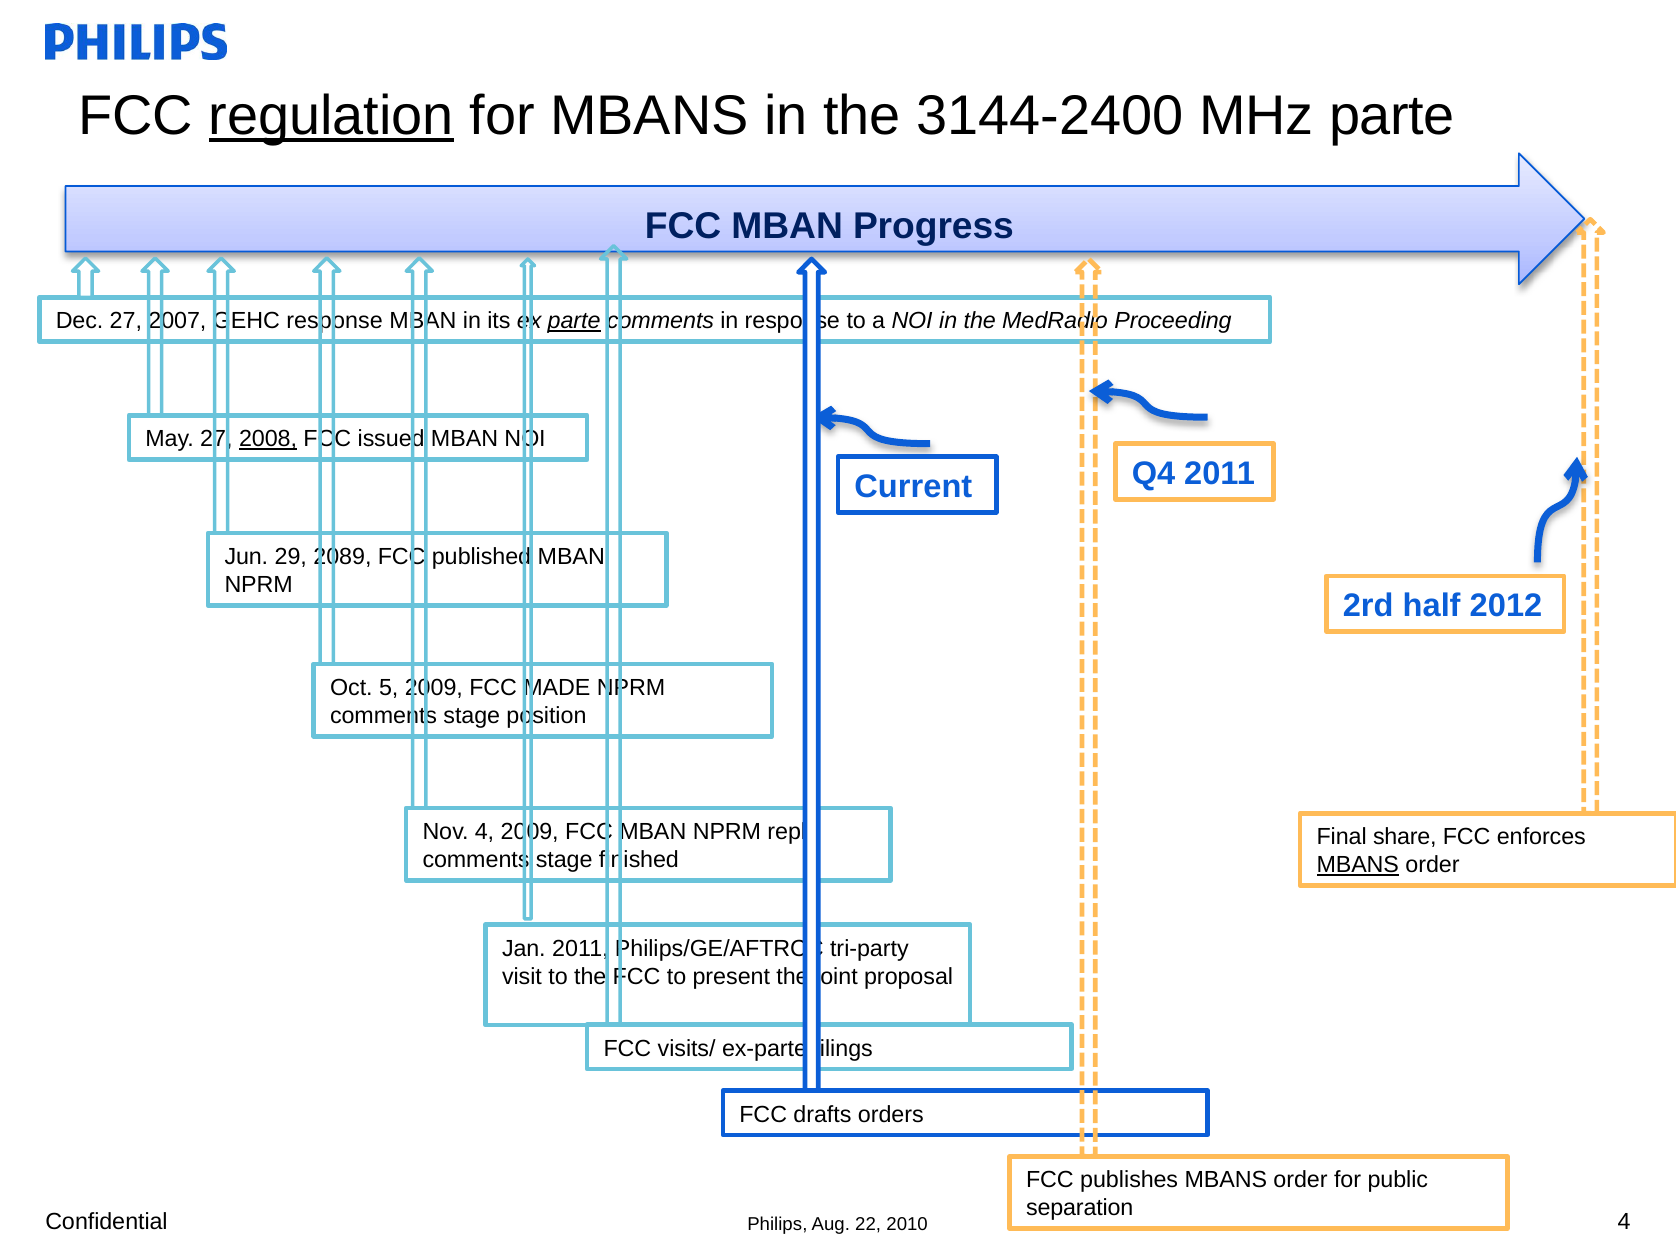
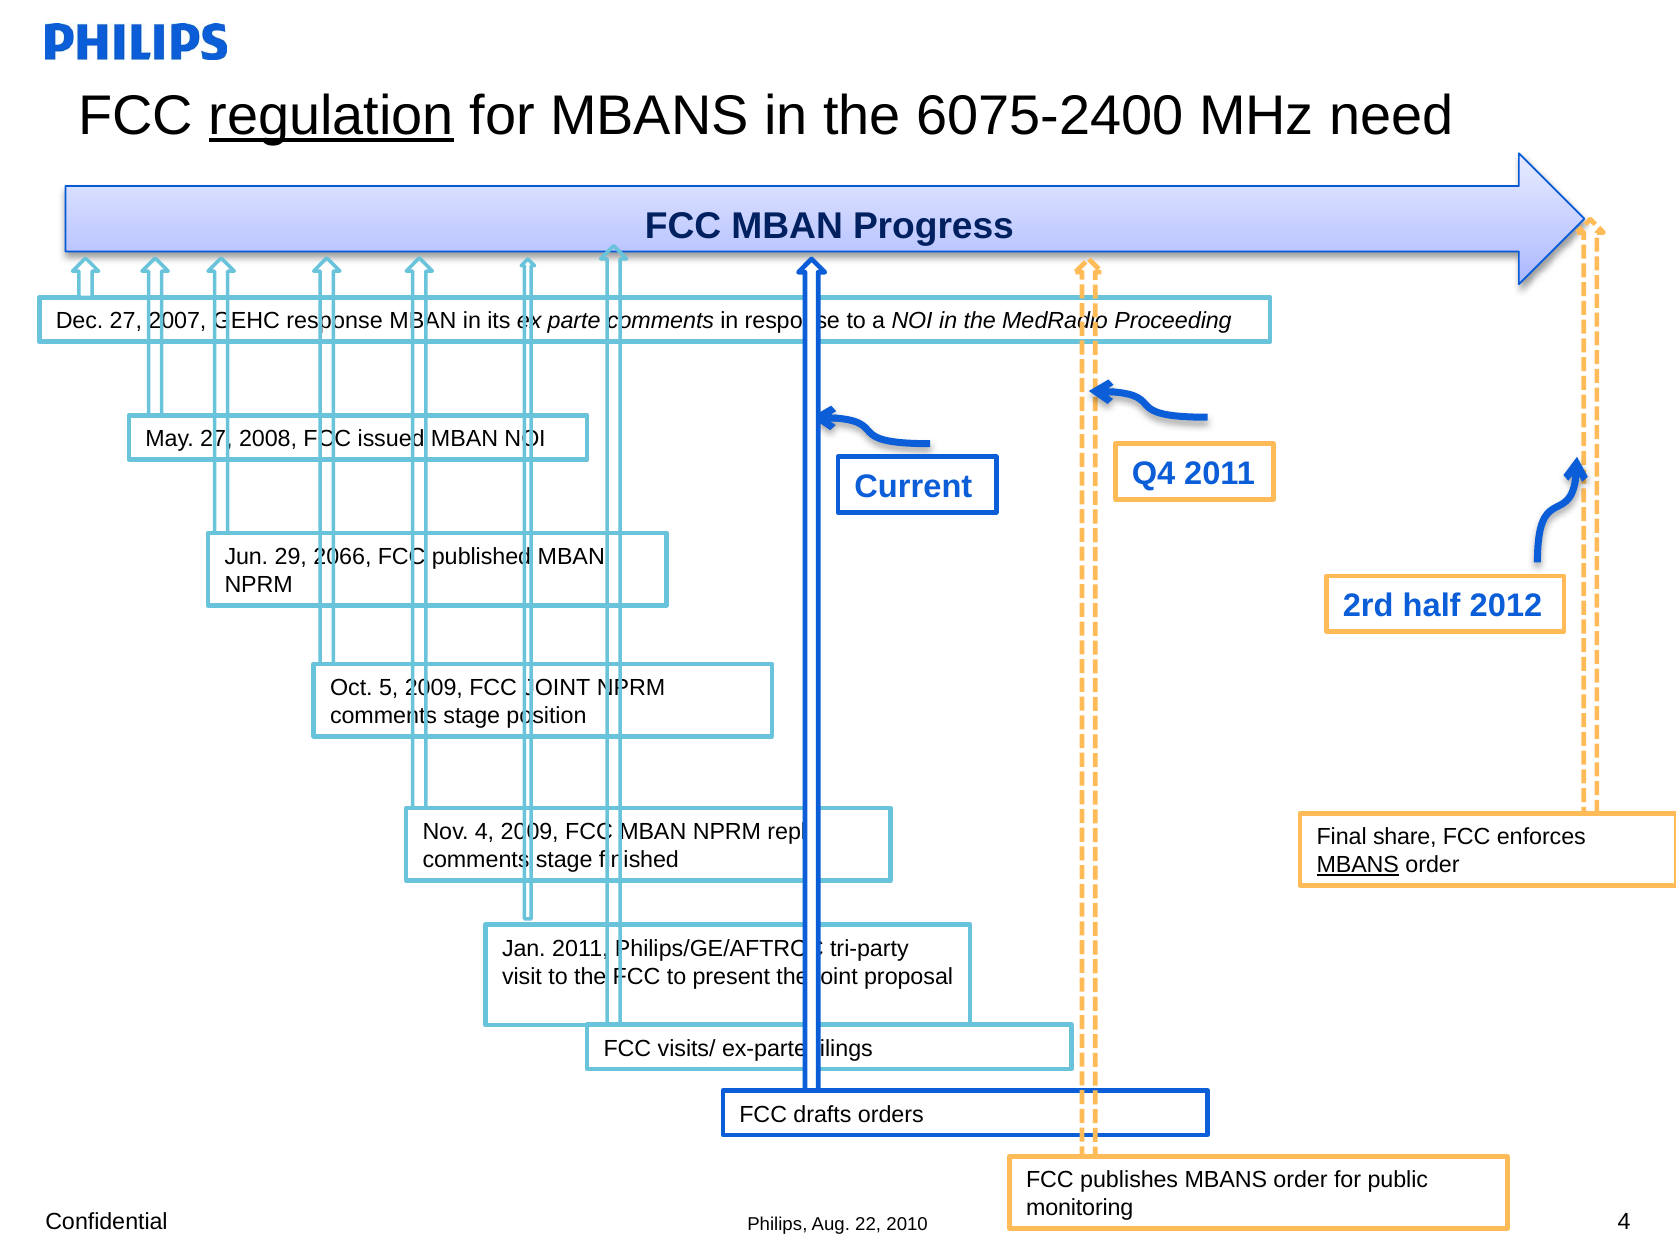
3144-2400: 3144-2400 -> 6075-2400
MHz parte: parte -> need
parte at (574, 321) underline: present -> none
2008 underline: present -> none
2089: 2089 -> 2066
FCC MADE: MADE -> JOINT
separation: separation -> monitoring
